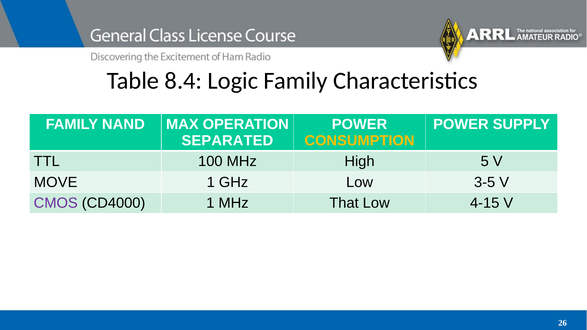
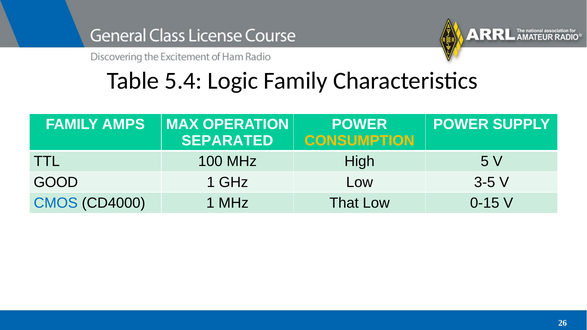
8.4: 8.4 -> 5.4
NAND: NAND -> AMPS
MOVE: MOVE -> GOOD
CMOS colour: purple -> blue
4-15: 4-15 -> 0-15
